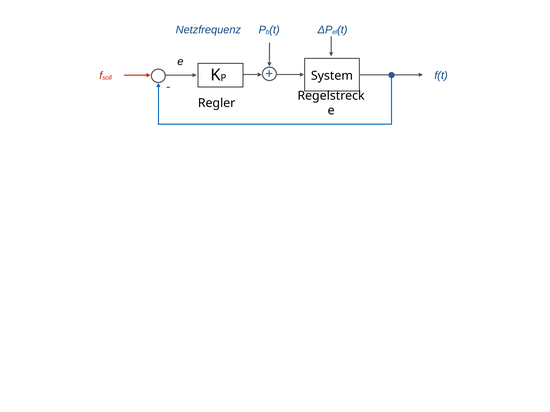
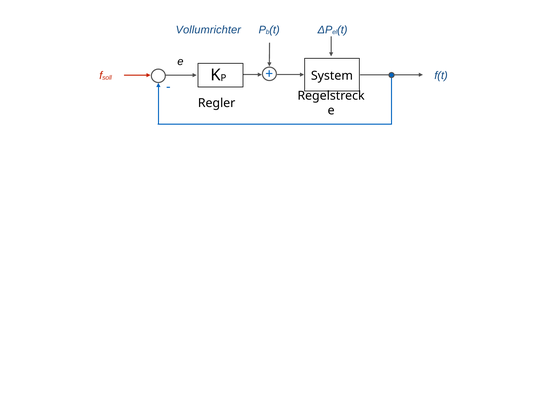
Netzfrequenz: Netzfrequenz -> Vollumrichter
